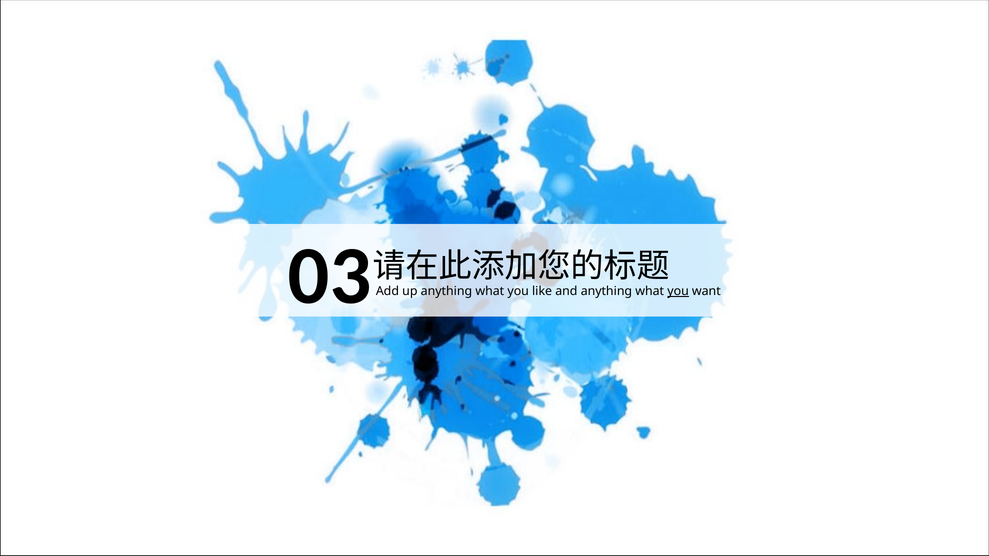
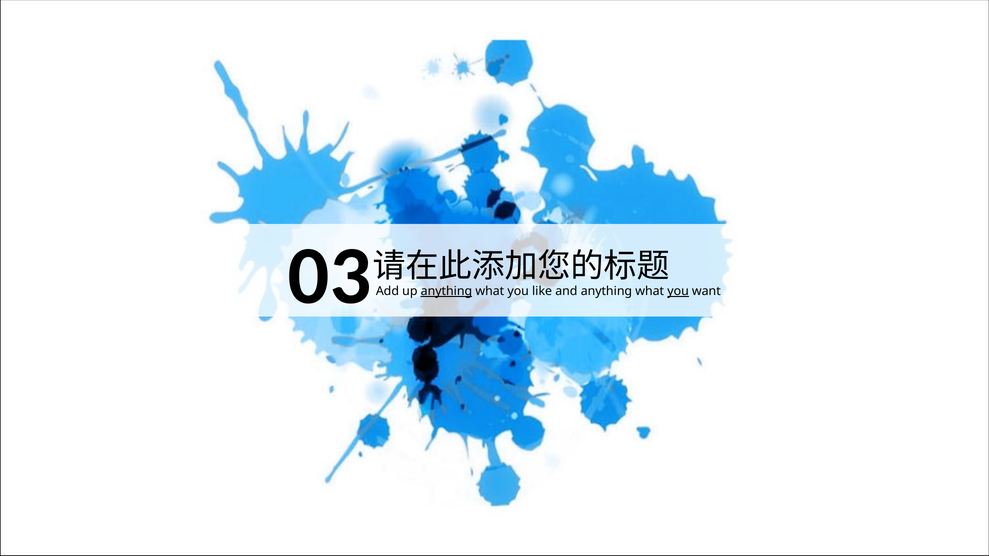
anything at (446, 291) underline: none -> present
